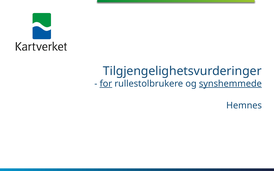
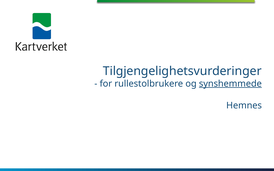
for underline: present -> none
